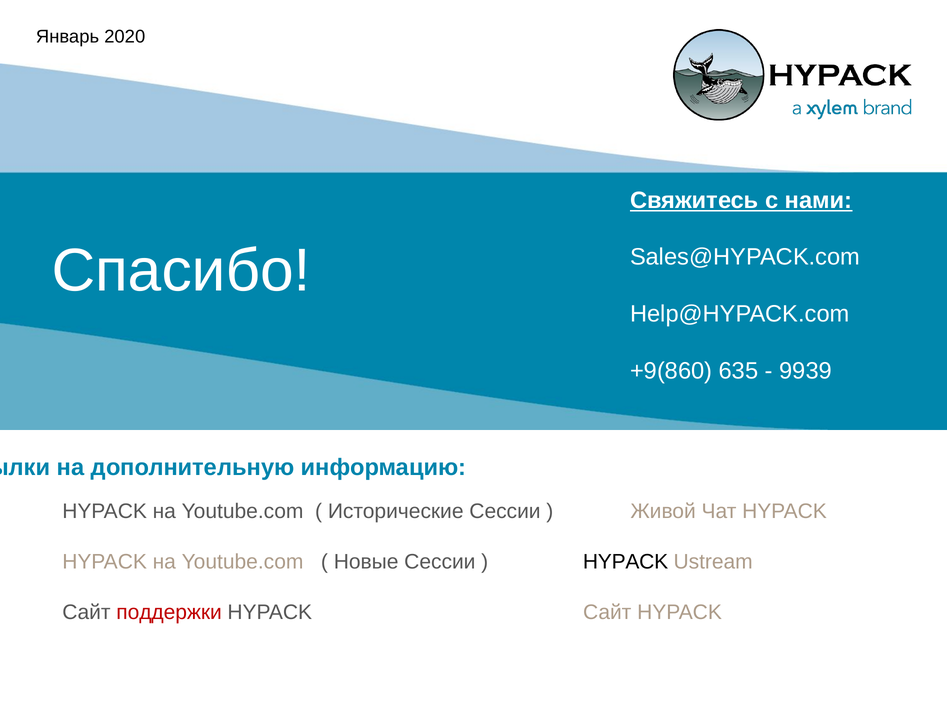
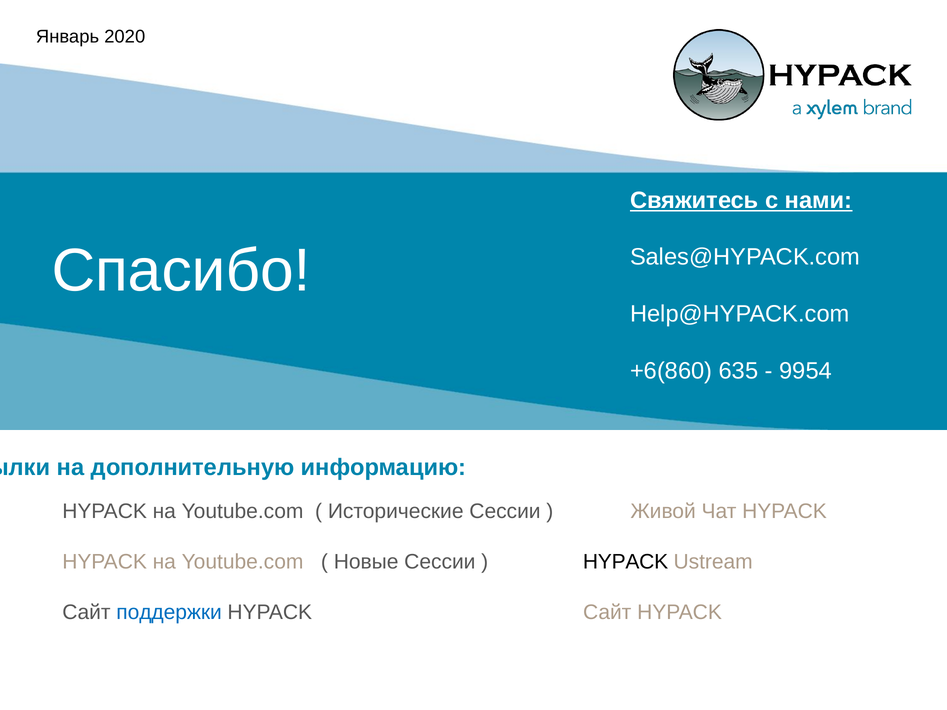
+9(860: +9(860 -> +6(860
9939: 9939 -> 9954
поддержки colour: red -> blue
